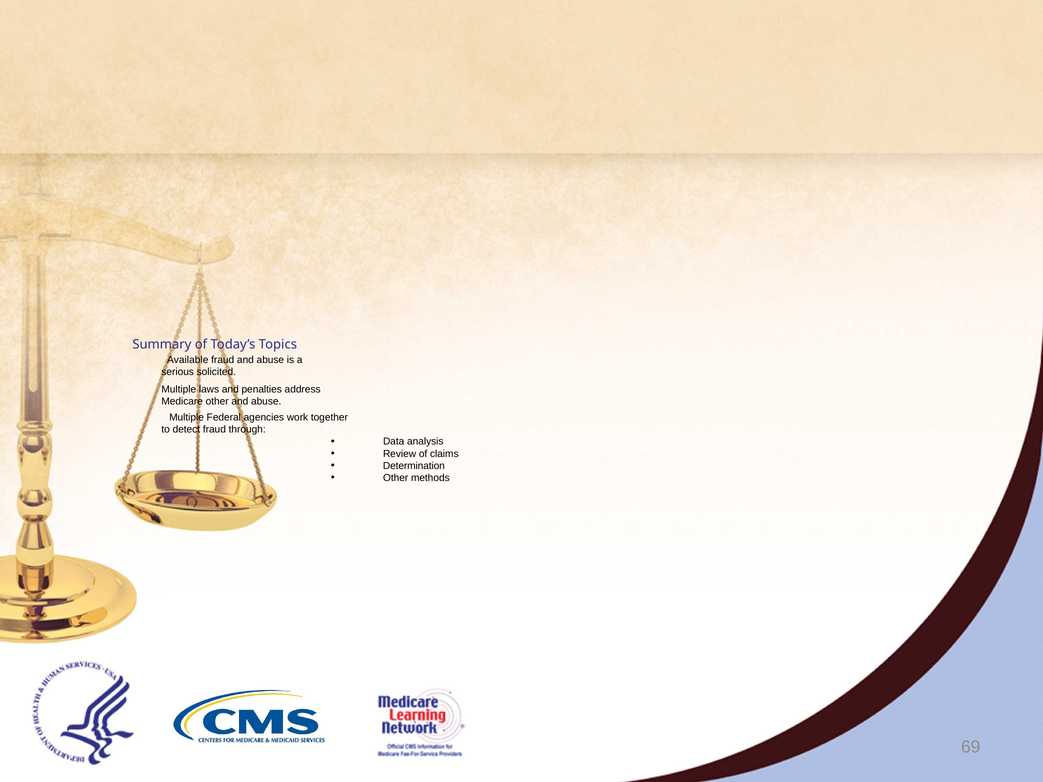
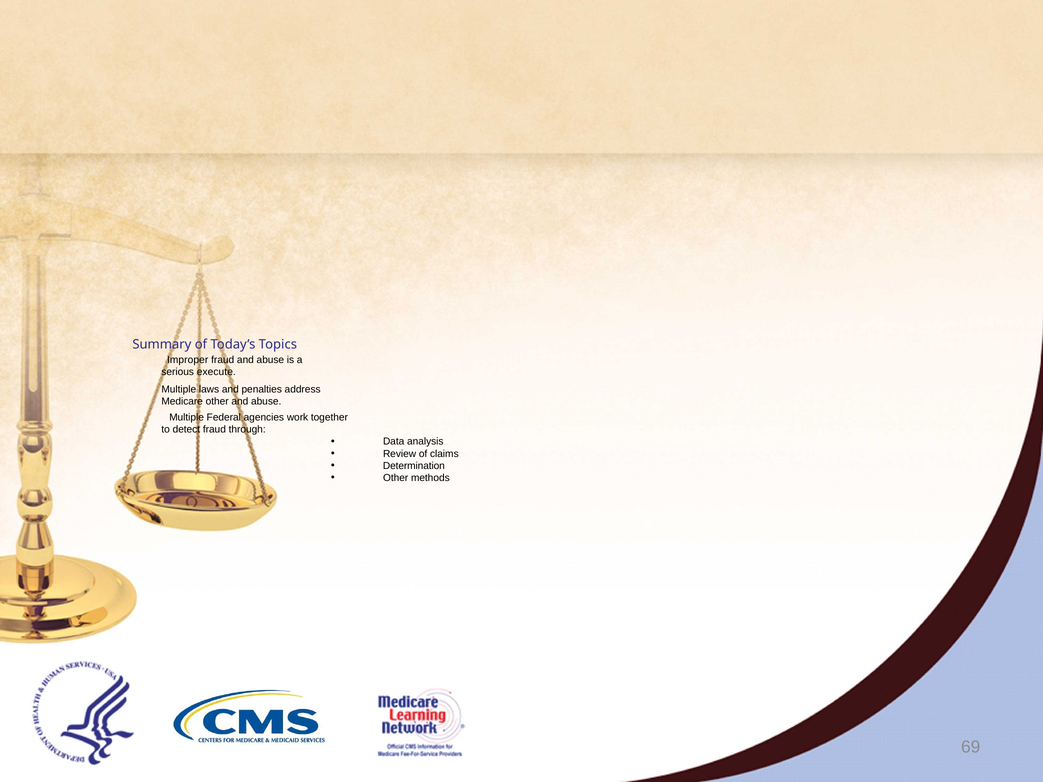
Available: Available -> Improper
solicited: solicited -> execute
